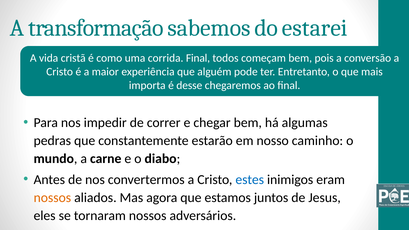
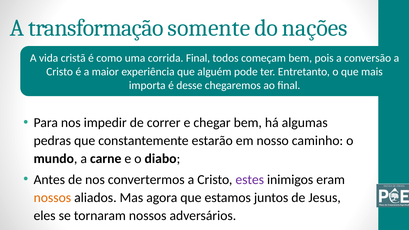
sabemos: sabemos -> somente
estarei: estarei -> nações
estes colour: blue -> purple
